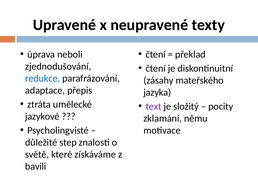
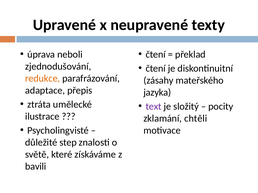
redukce colour: blue -> orange
jazykové: jazykové -> ilustrace
němu: němu -> chtěli
